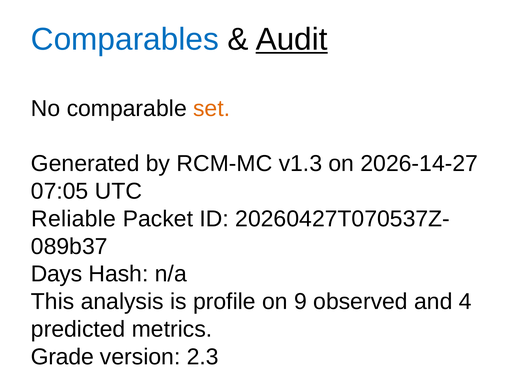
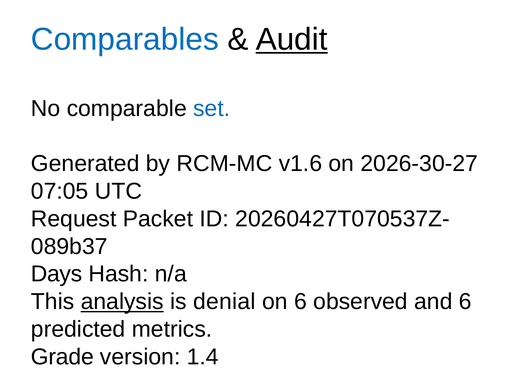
set colour: orange -> blue
v1.3: v1.3 -> v1.6
2026-14-27: 2026-14-27 -> 2026-30-27
Reliable: Reliable -> Request
analysis underline: none -> present
profile: profile -> denial
on 9: 9 -> 6
and 4: 4 -> 6
2.3: 2.3 -> 1.4
